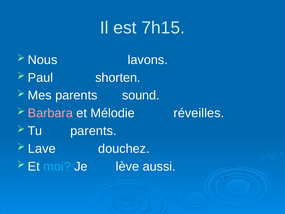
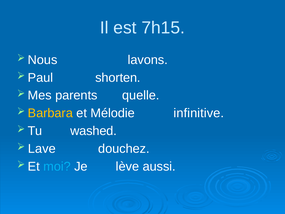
sound: sound -> quelle
Barbara colour: pink -> yellow
réveilles: réveilles -> infinitive
Tu parents: parents -> washed
